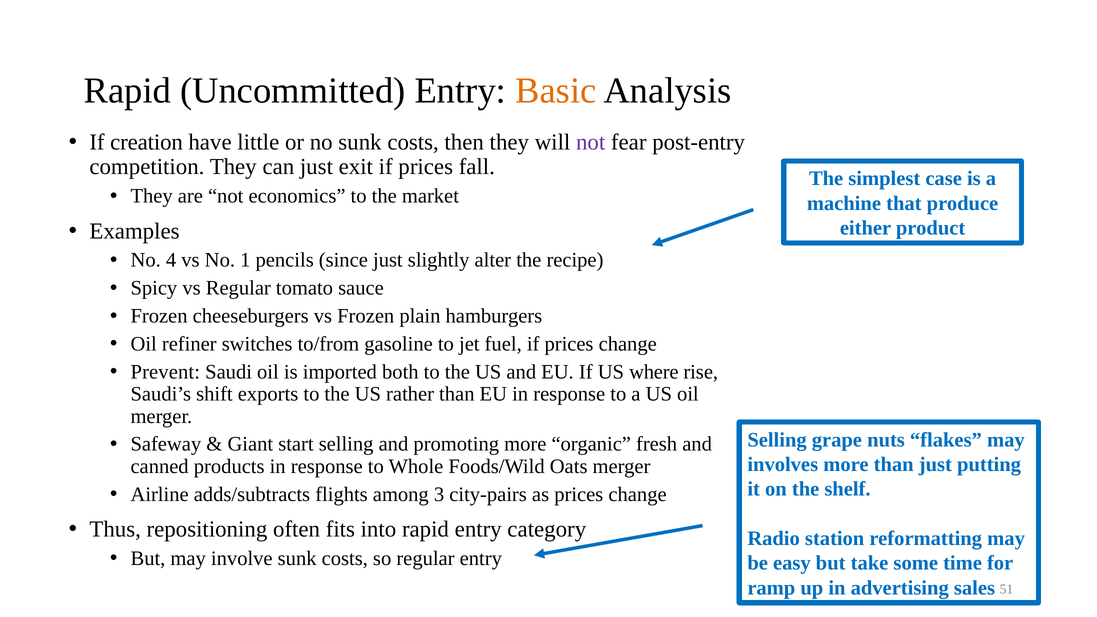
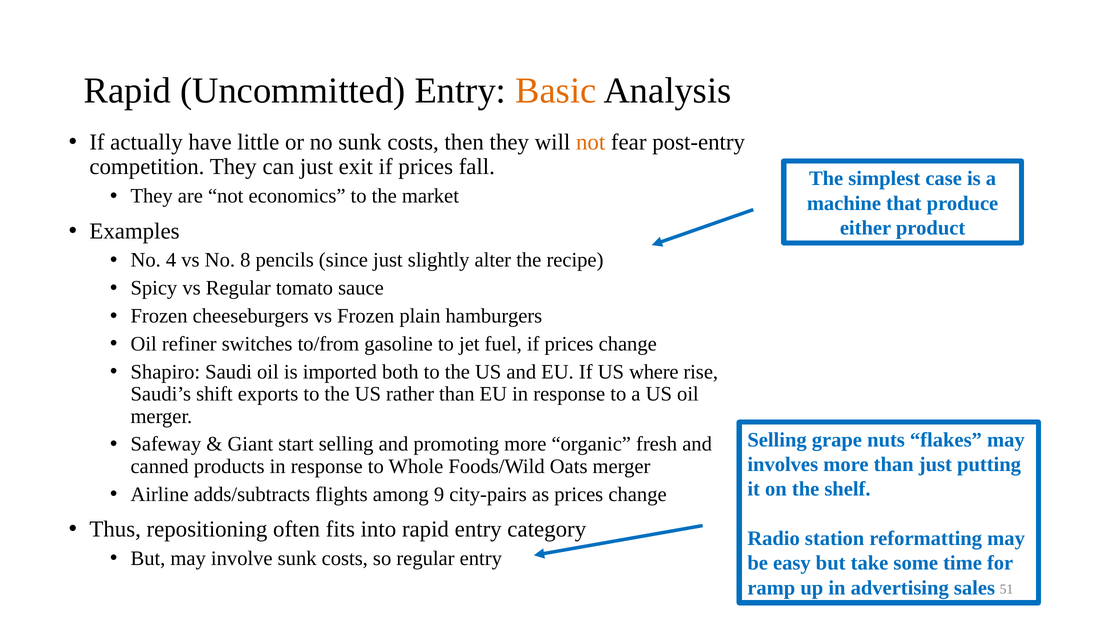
creation: creation -> actually
not at (591, 142) colour: purple -> orange
1: 1 -> 8
Prevent: Prevent -> Shapiro
3: 3 -> 9
